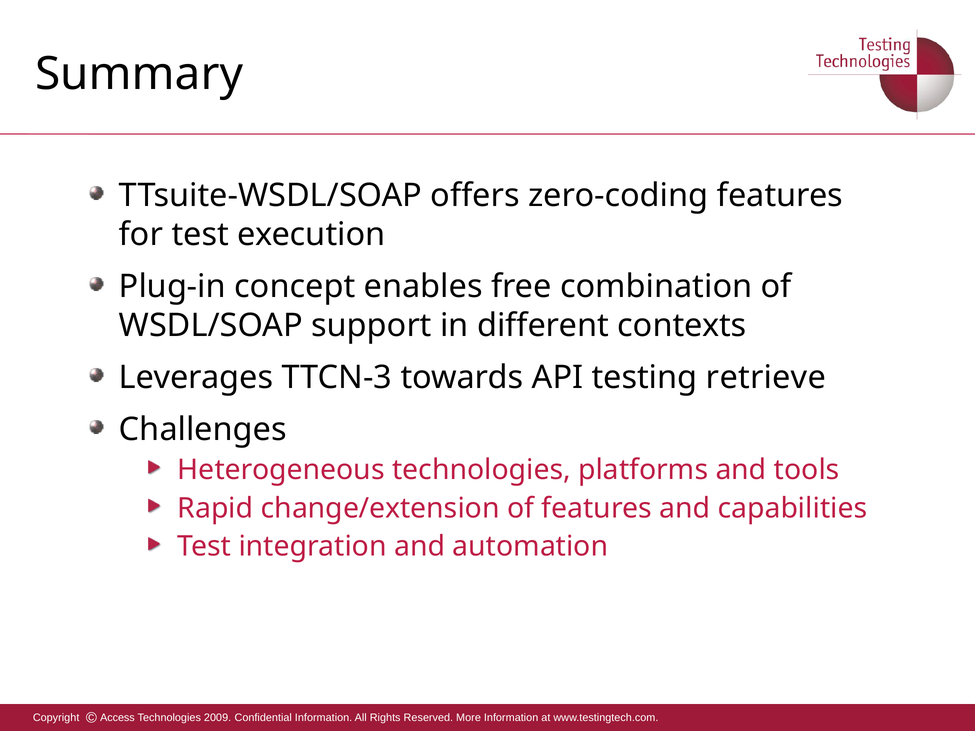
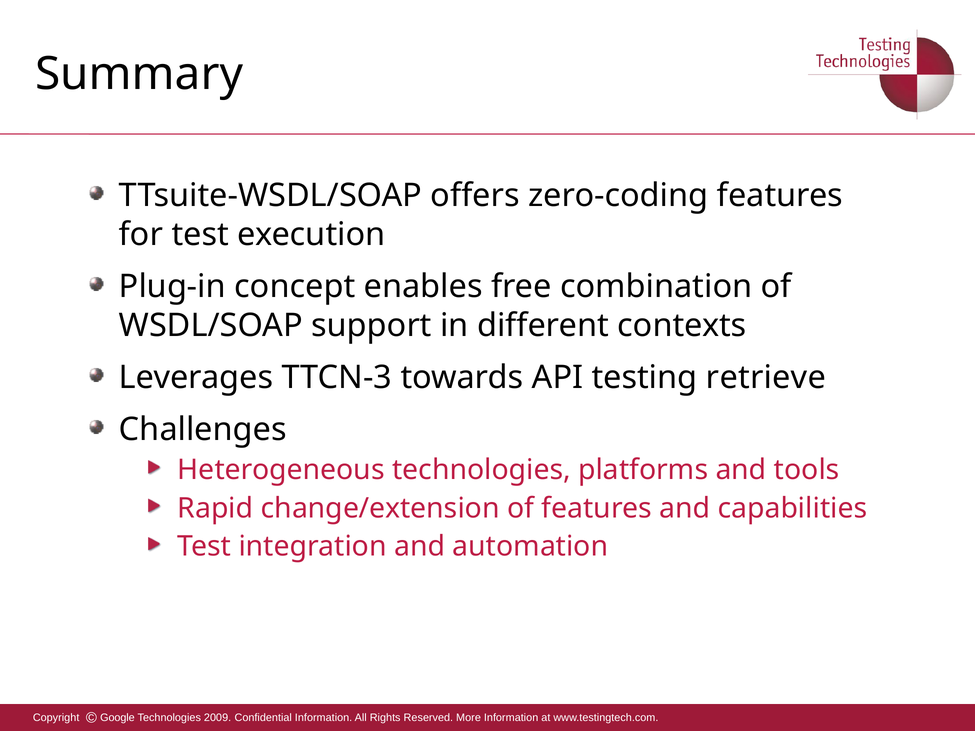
Access: Access -> Google
